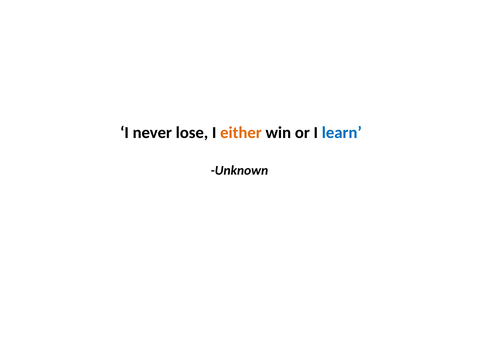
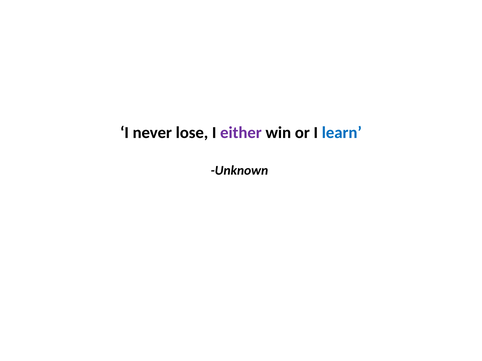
either colour: orange -> purple
